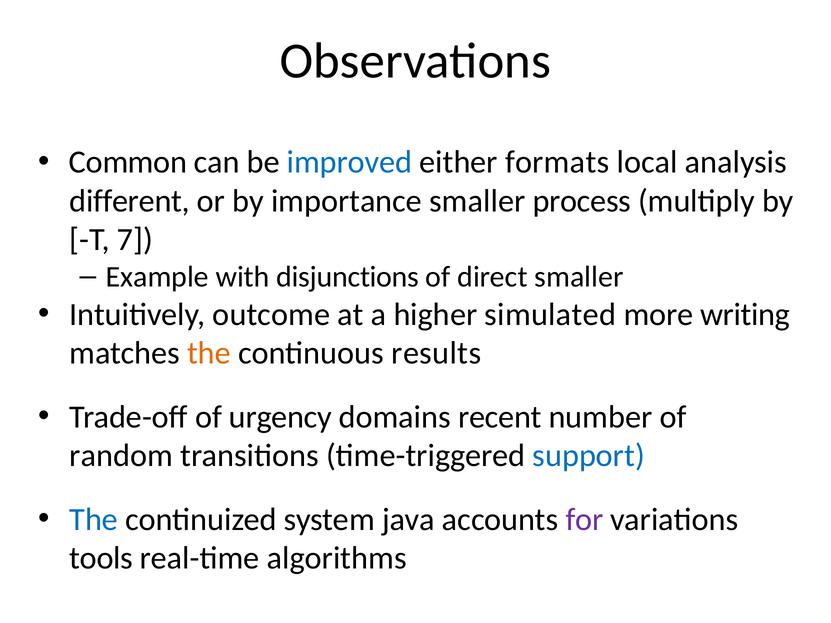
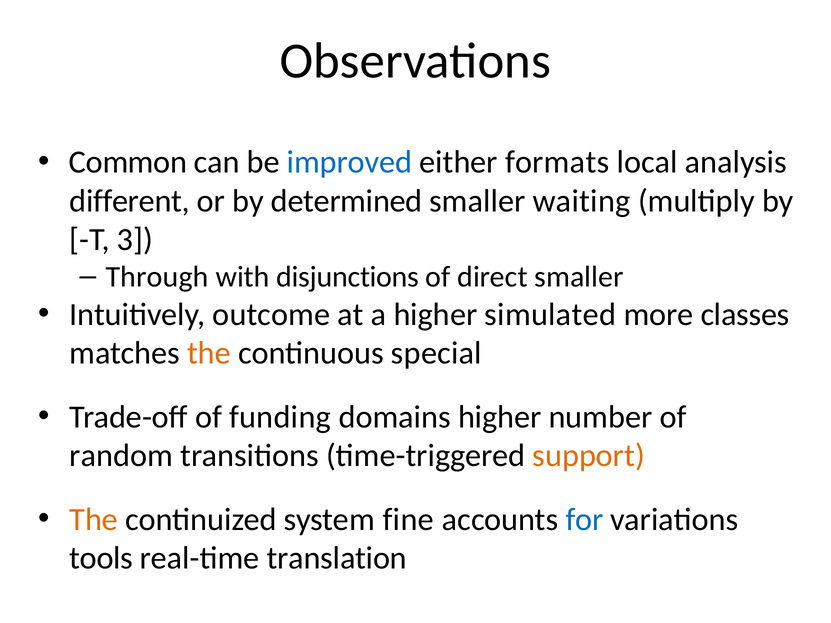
importance: importance -> determined
process: process -> waiting
7: 7 -> 3
Example: Example -> Through
writing: writing -> classes
results: results -> special
urgency: urgency -> funding
domains recent: recent -> higher
support colour: blue -> orange
The at (94, 520) colour: blue -> orange
java: java -> fine
for colour: purple -> blue
algorithms: algorithms -> translation
